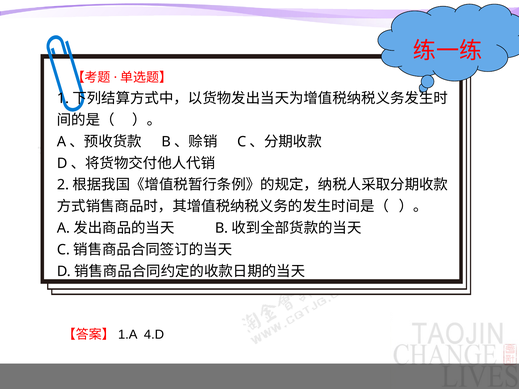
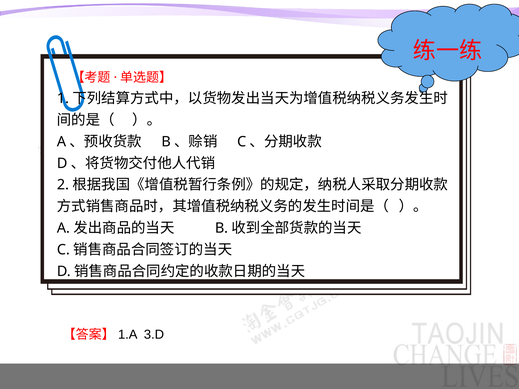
4.D: 4.D -> 3.D
